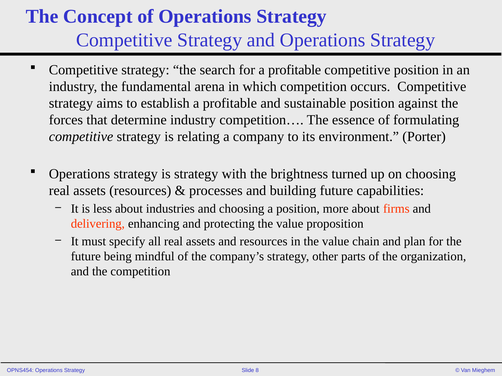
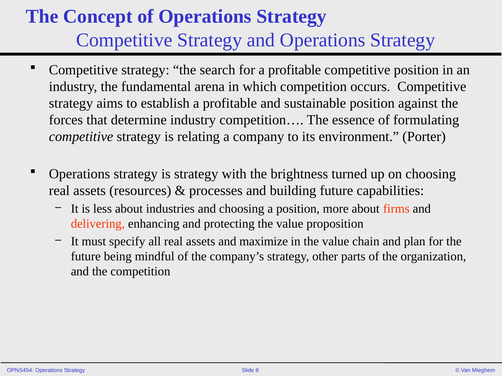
and resources: resources -> maximize
